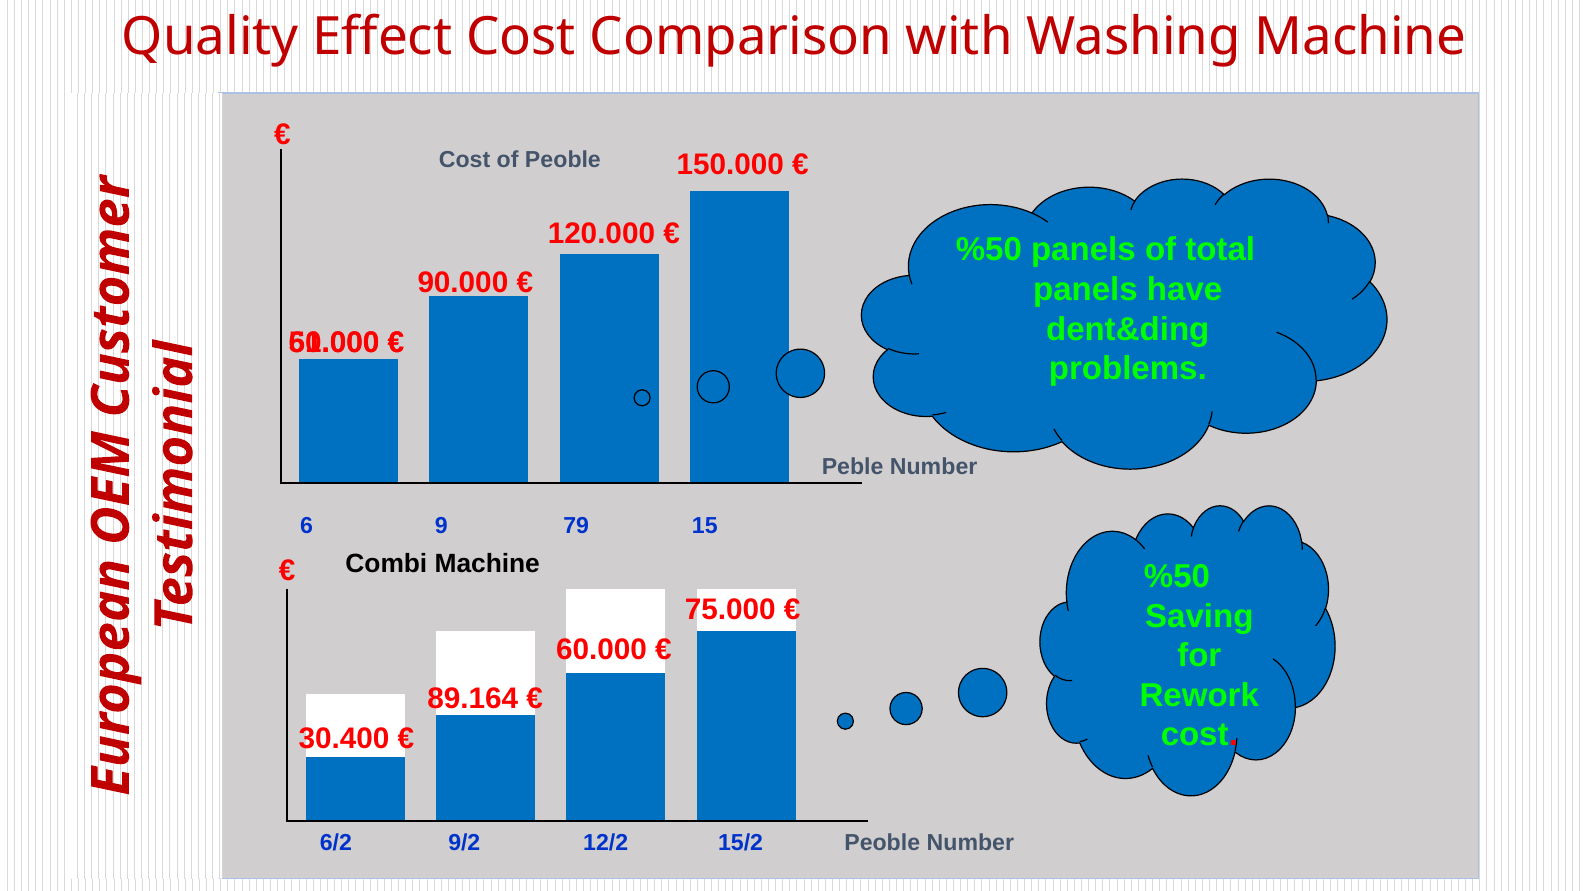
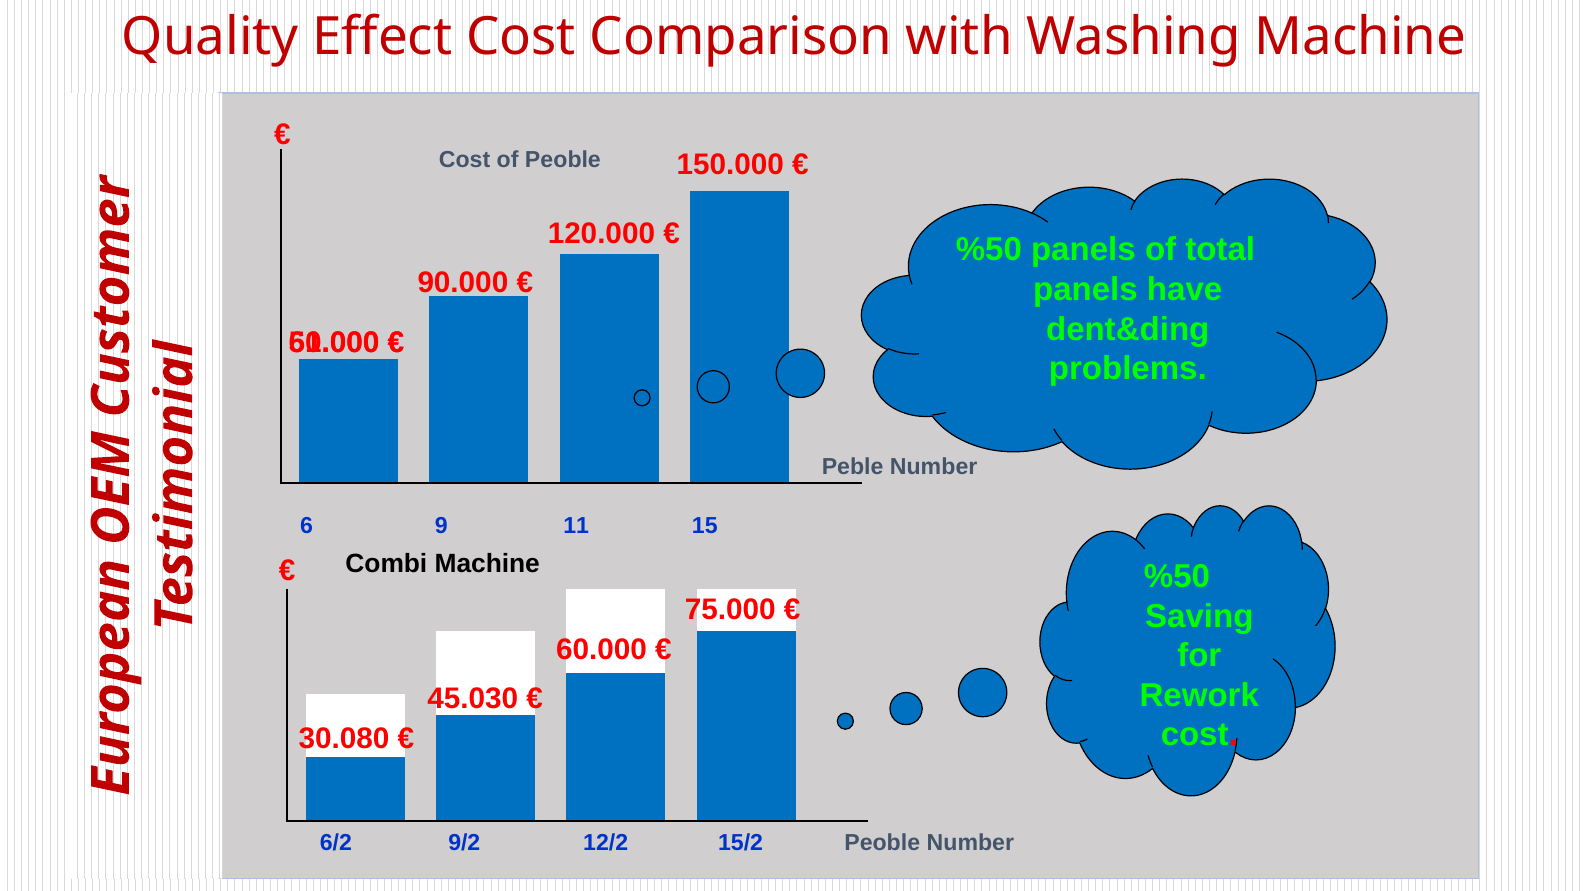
79: 79 -> 11
89.164: 89.164 -> 45.030
30.400: 30.400 -> 30.080
